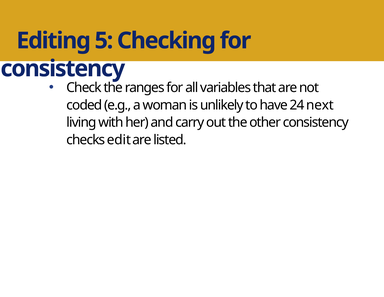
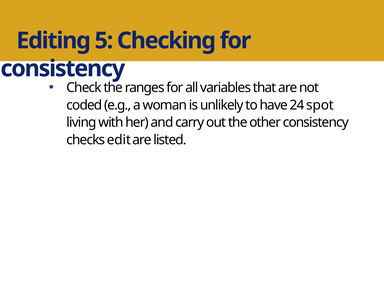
next: next -> spot
